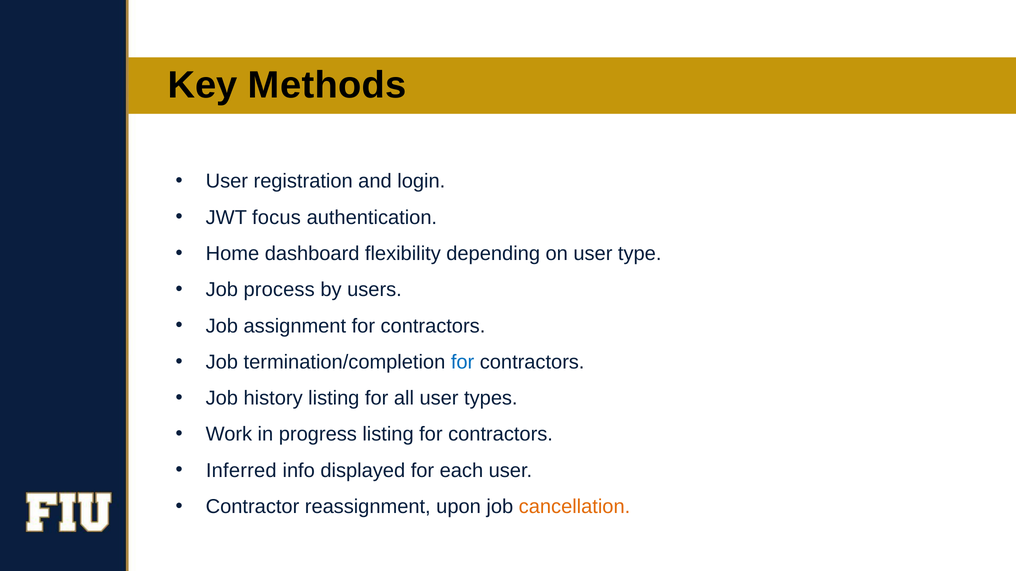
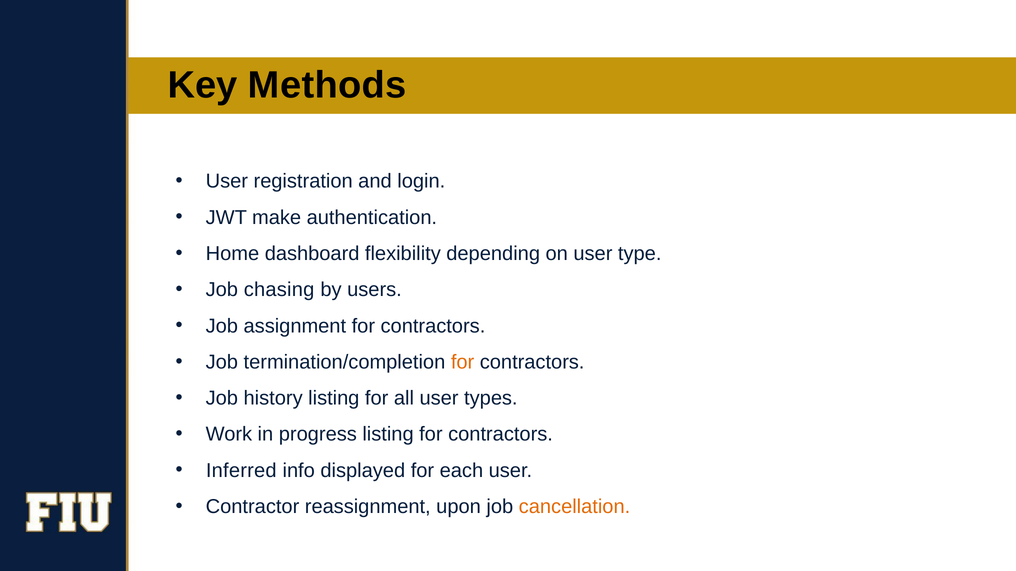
focus: focus -> make
process: process -> chasing
for at (463, 362) colour: blue -> orange
